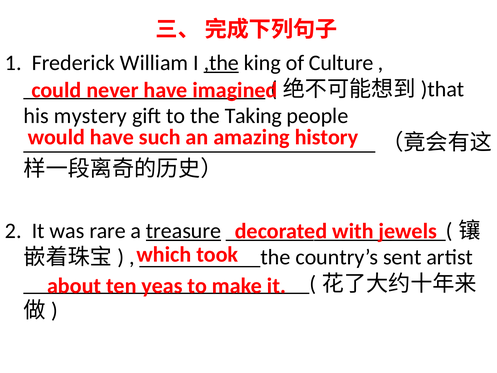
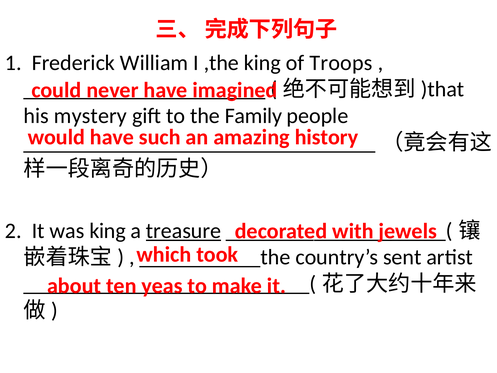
,the underline: present -> none
Culture: Culture -> Troops
Taking: Taking -> Family
was rare: rare -> king
